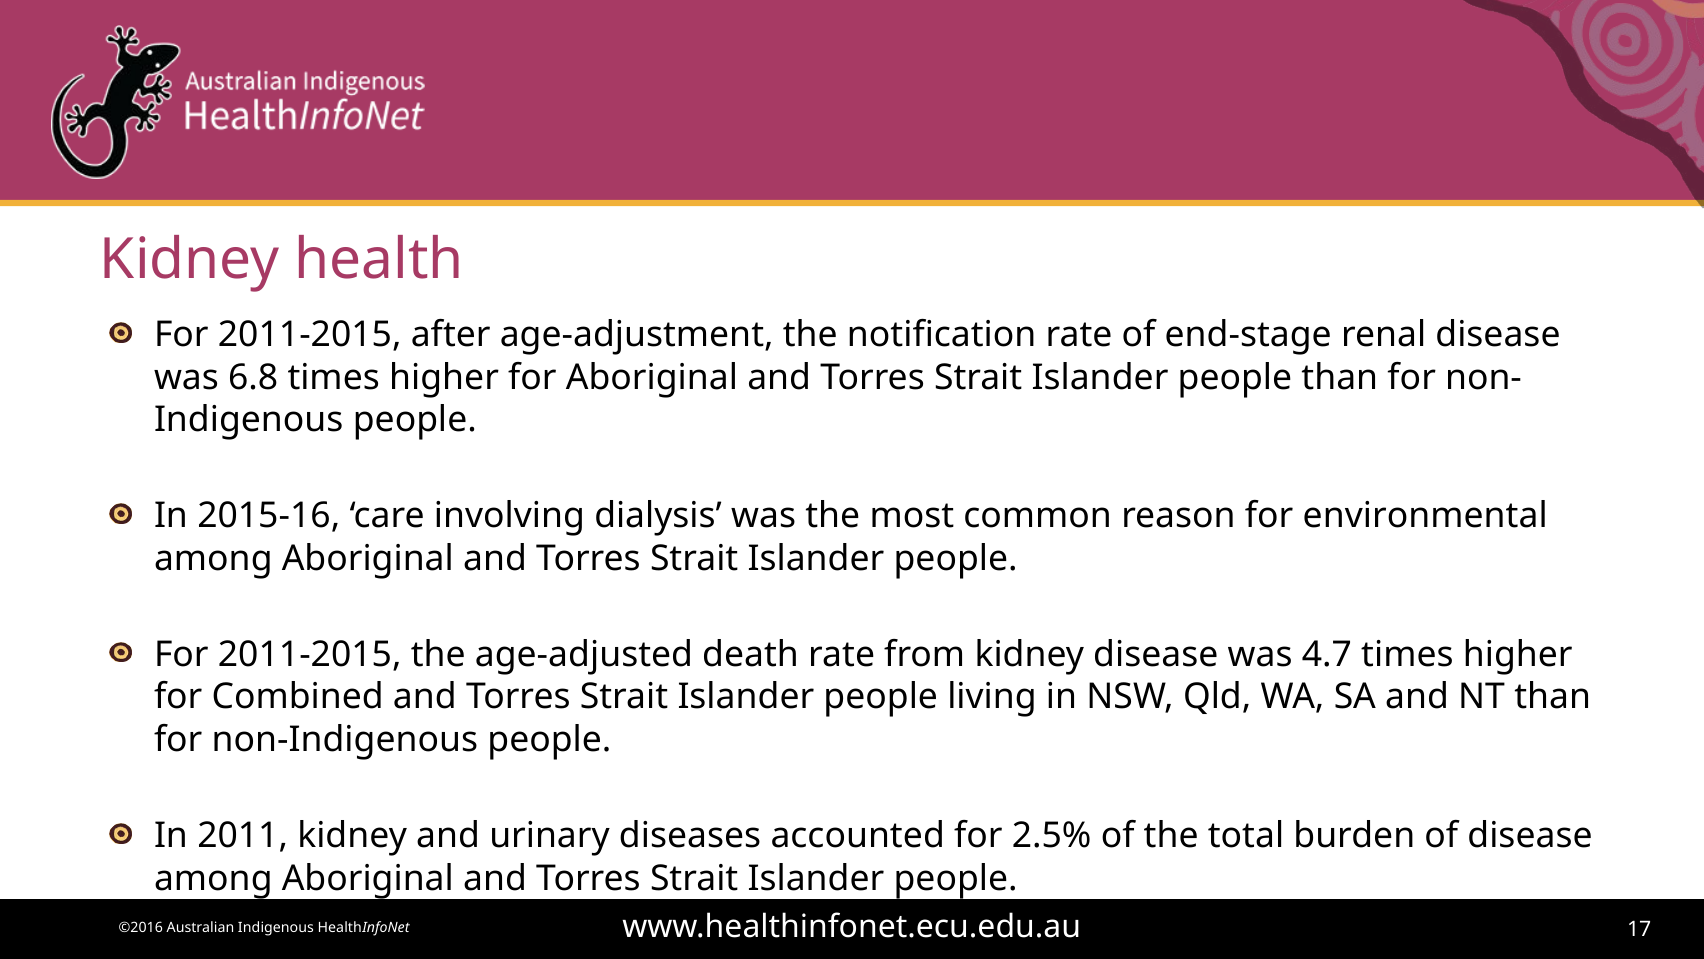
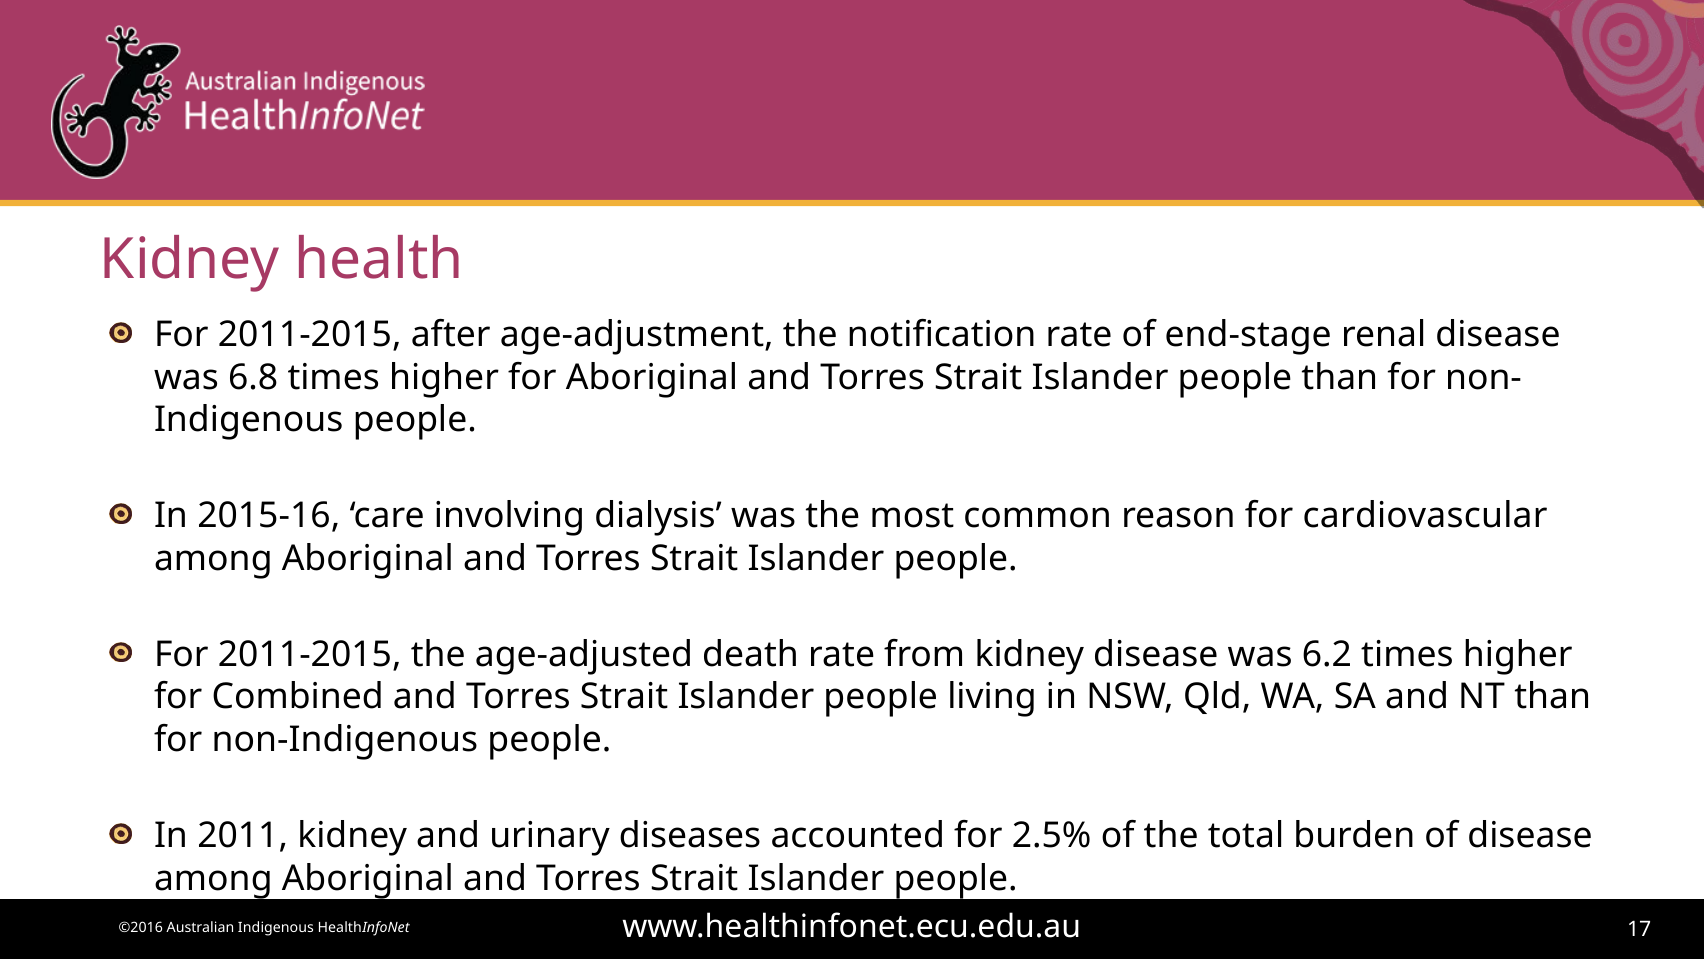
environmental: environmental -> cardiovascular
4.7: 4.7 -> 6.2
